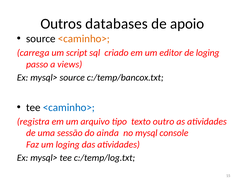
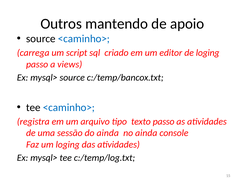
databases: databases -> mantendo
<caminho> at (84, 39) colour: orange -> blue
texto outro: outro -> passo
no mysql: mysql -> ainda
